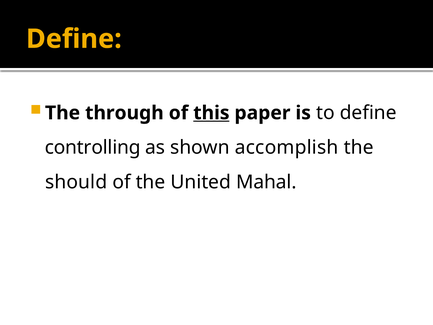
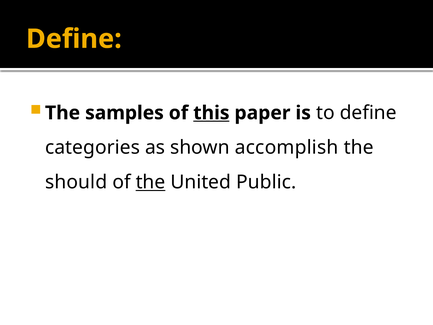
through: through -> samples
controlling: controlling -> categories
the at (151, 182) underline: none -> present
Mahal: Mahal -> Public
